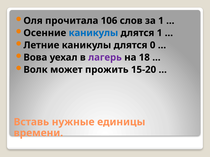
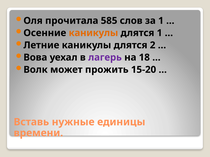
106: 106 -> 585
каникулы at (93, 33) colour: blue -> orange
0: 0 -> 2
